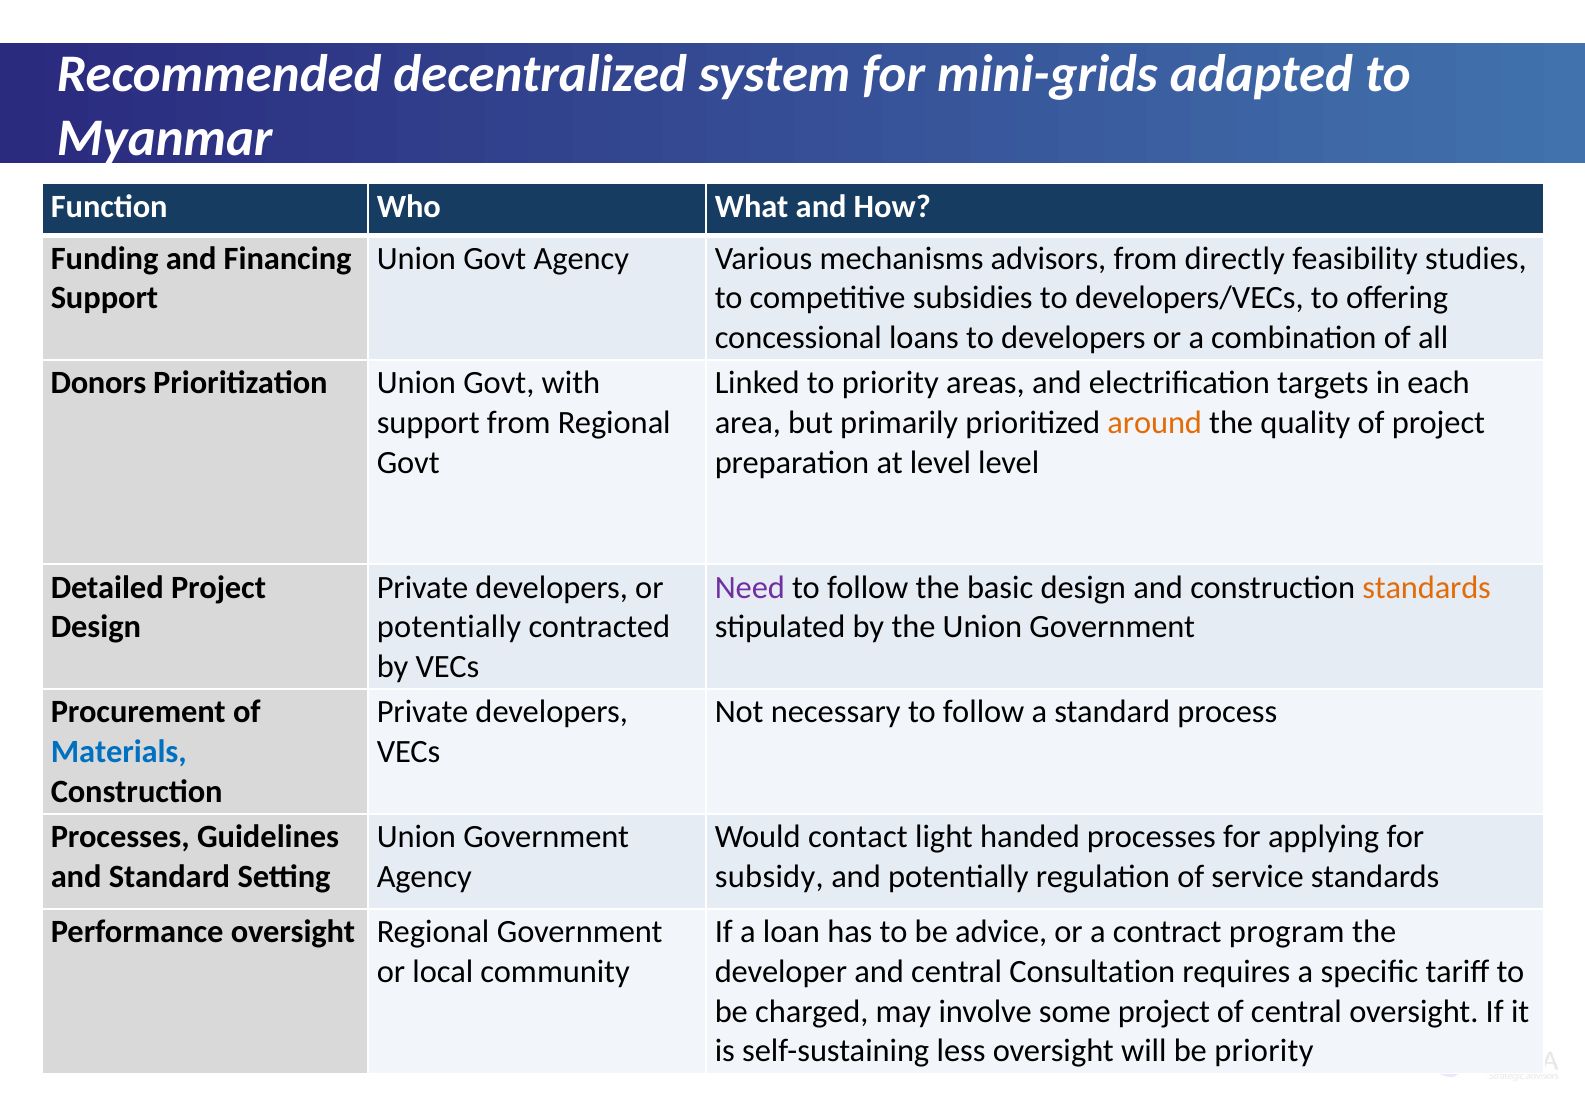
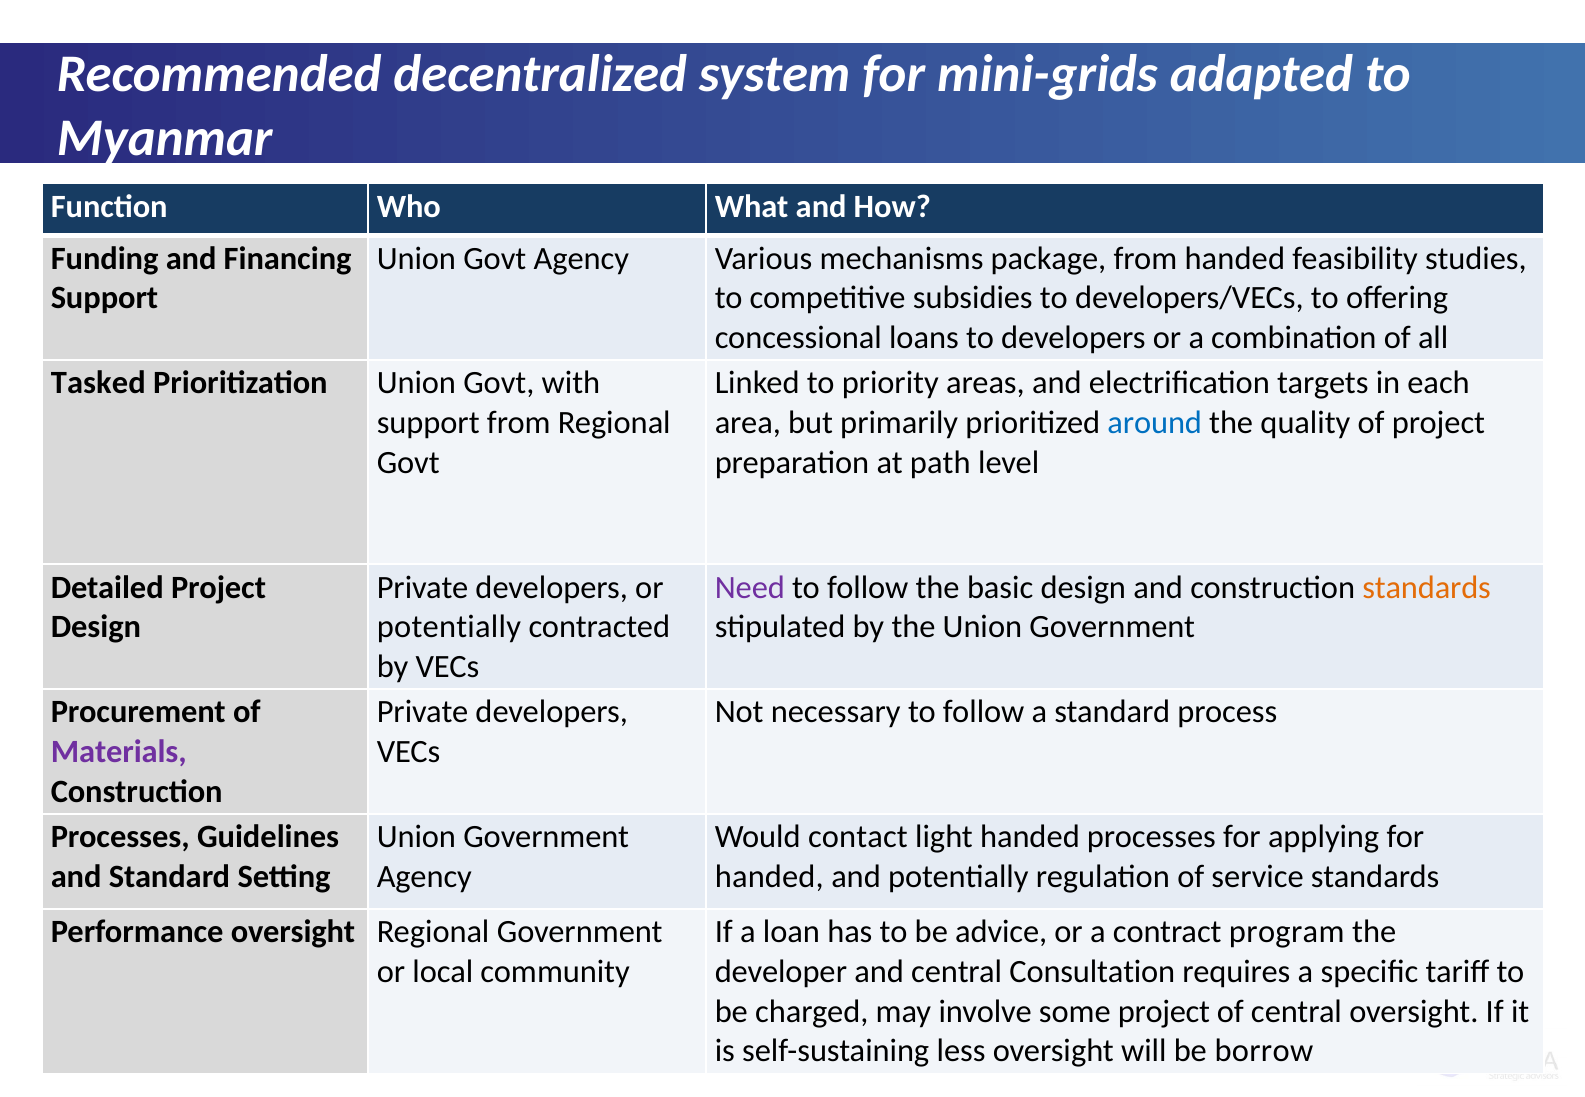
advisors: advisors -> package
from directly: directly -> handed
Donors: Donors -> Tasked
around colour: orange -> blue
at level: level -> path
Materials colour: blue -> purple
subsidy at (769, 877): subsidy -> handed
be priority: priority -> borrow
